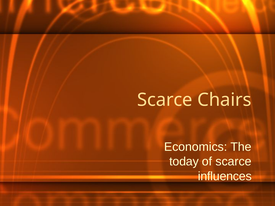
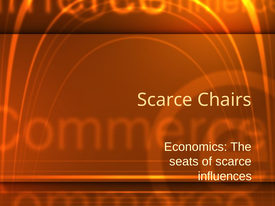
today: today -> seats
